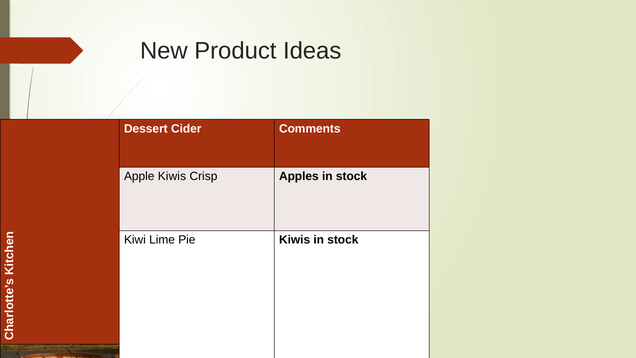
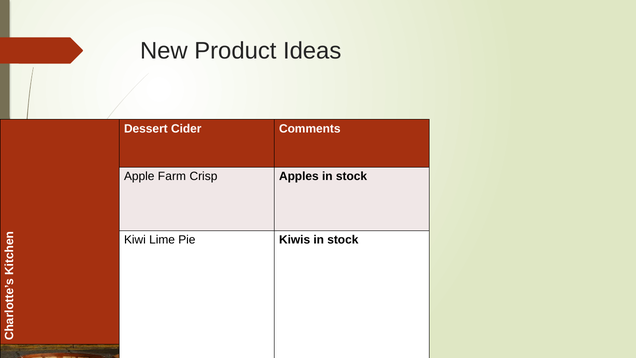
Apple Kiwis: Kiwis -> Farm
